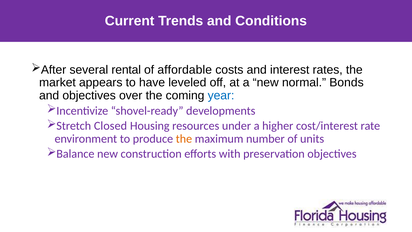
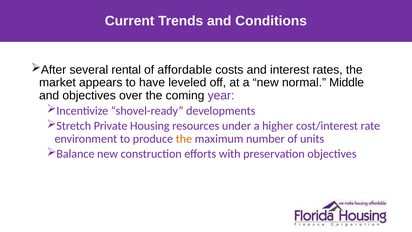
Bonds: Bonds -> Middle
year colour: blue -> purple
Closed: Closed -> Private
